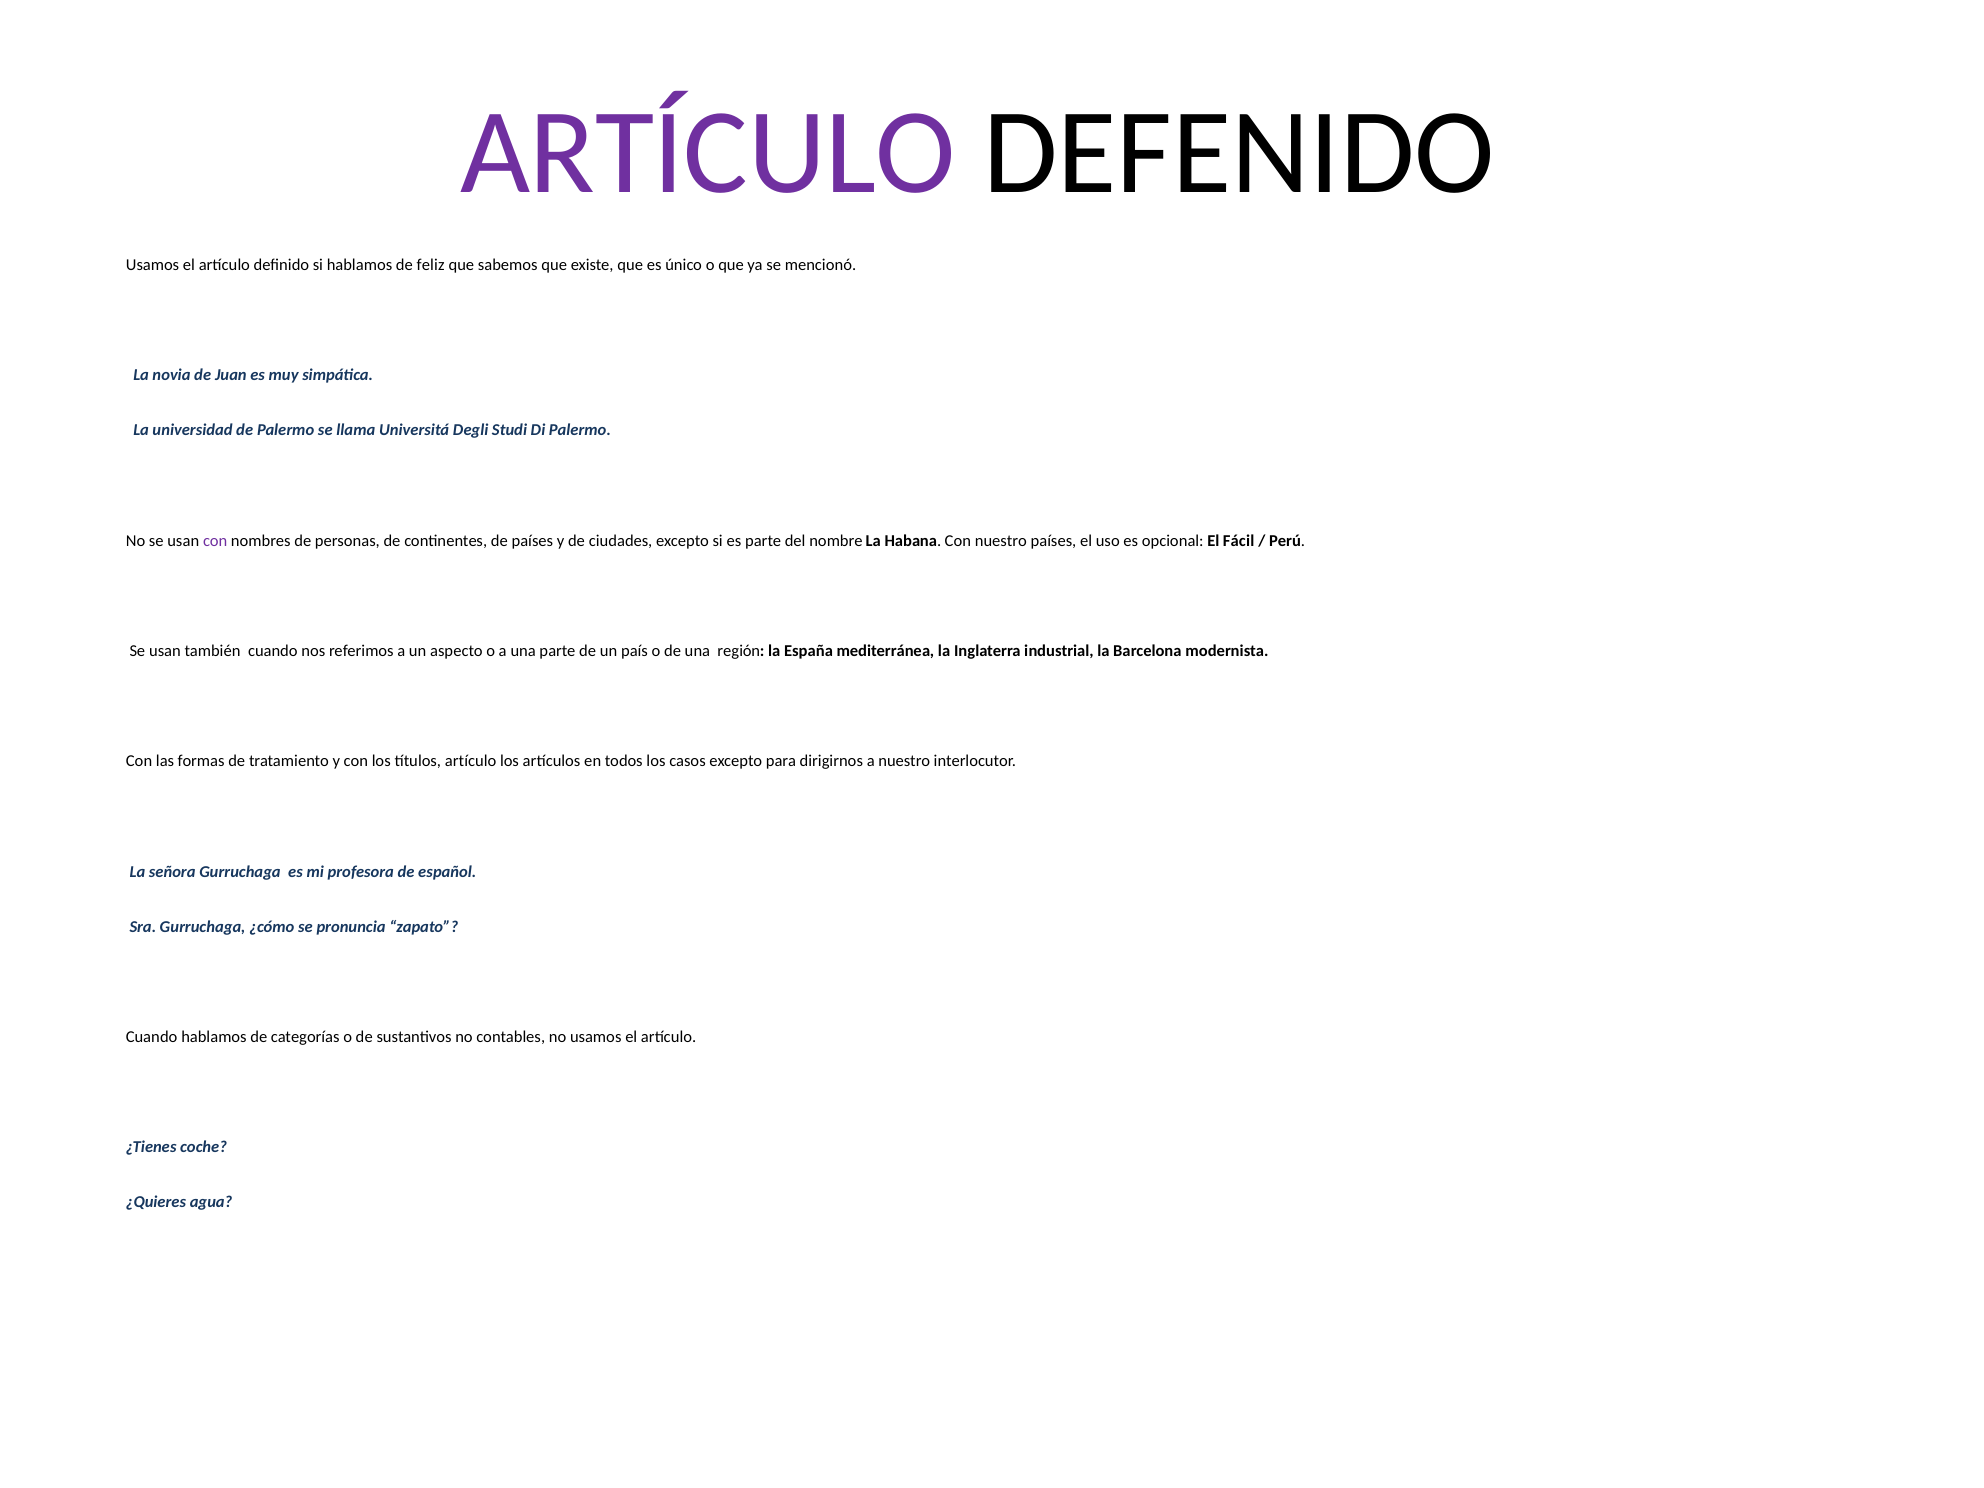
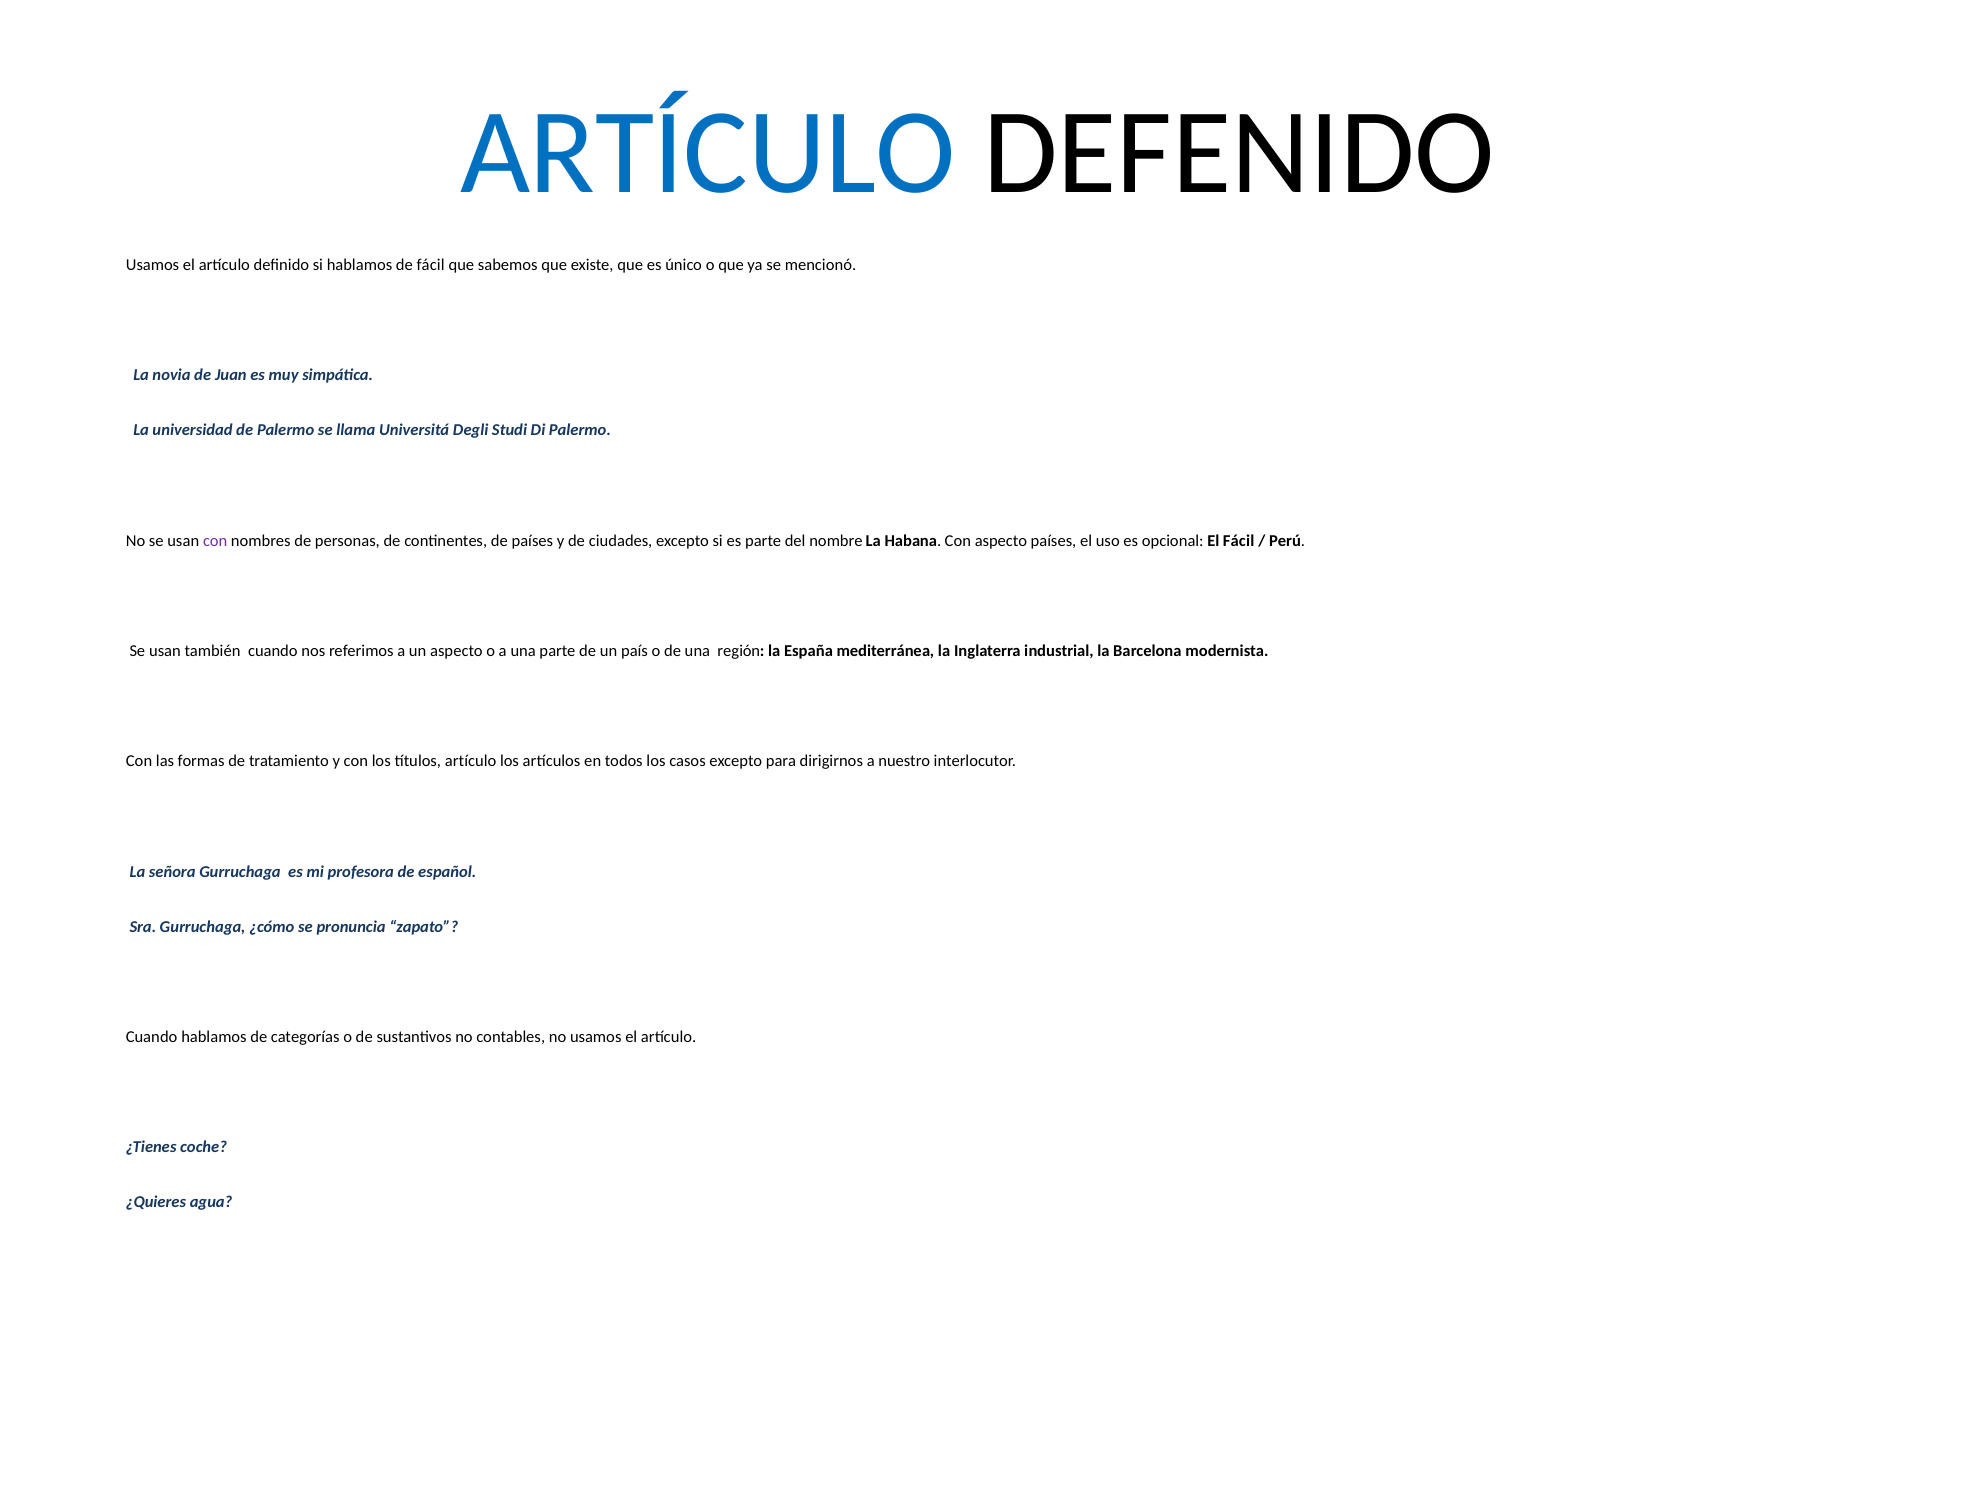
ARTÍCULO at (708, 152) colour: purple -> blue
de feliz: feliz -> fácil
Con nuestro: nuestro -> aspecto
